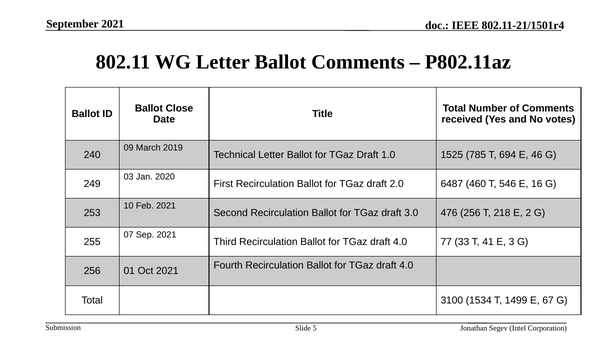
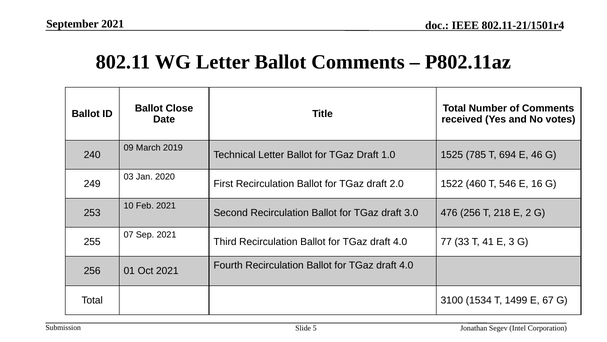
6487: 6487 -> 1522
